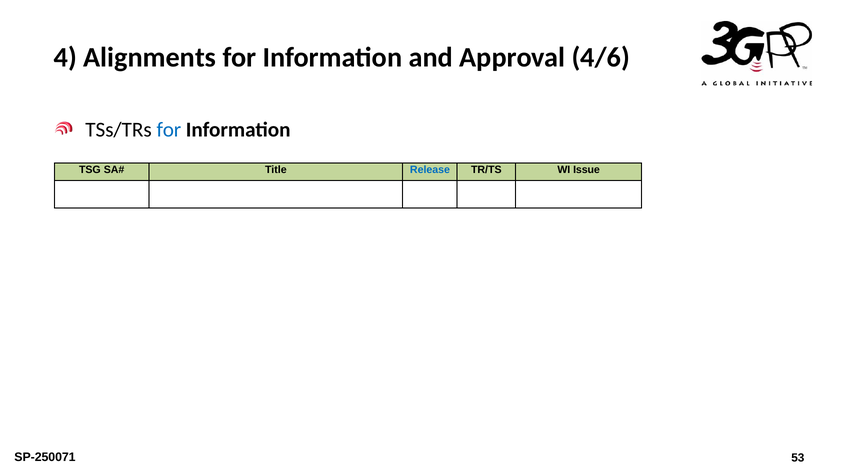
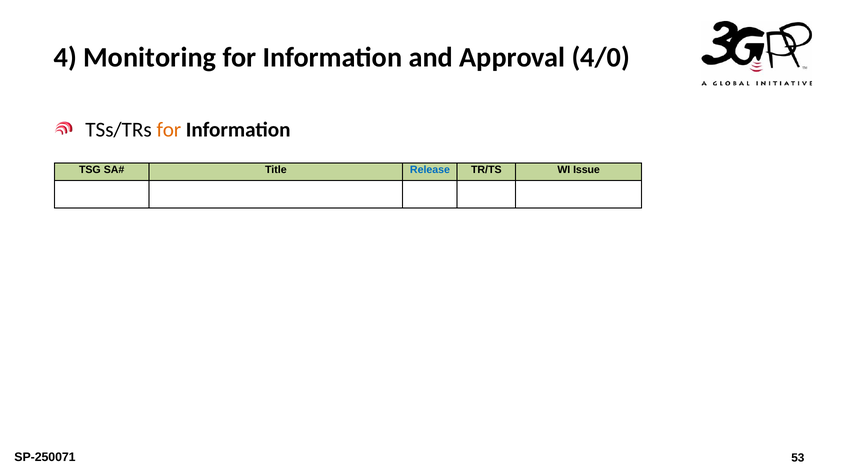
Alignments: Alignments -> Monitoring
4/6: 4/6 -> 4/0
for at (169, 130) colour: blue -> orange
